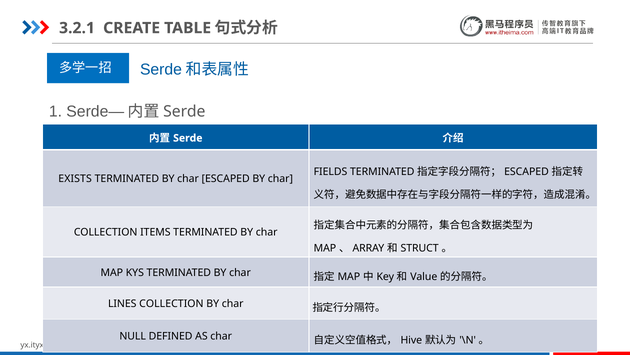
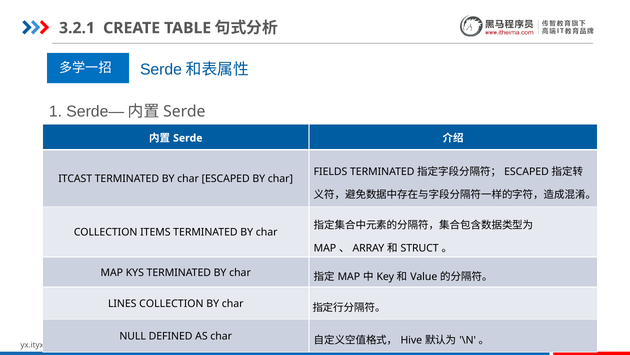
EXISTS: EXISTS -> ITCAST
